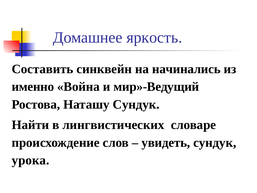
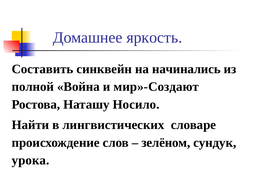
именно: именно -> полной
мир»-Ведущий: мир»-Ведущий -> мир»-Создают
Наташу Сундук: Сундук -> Носило
увидеть: увидеть -> зелёном
